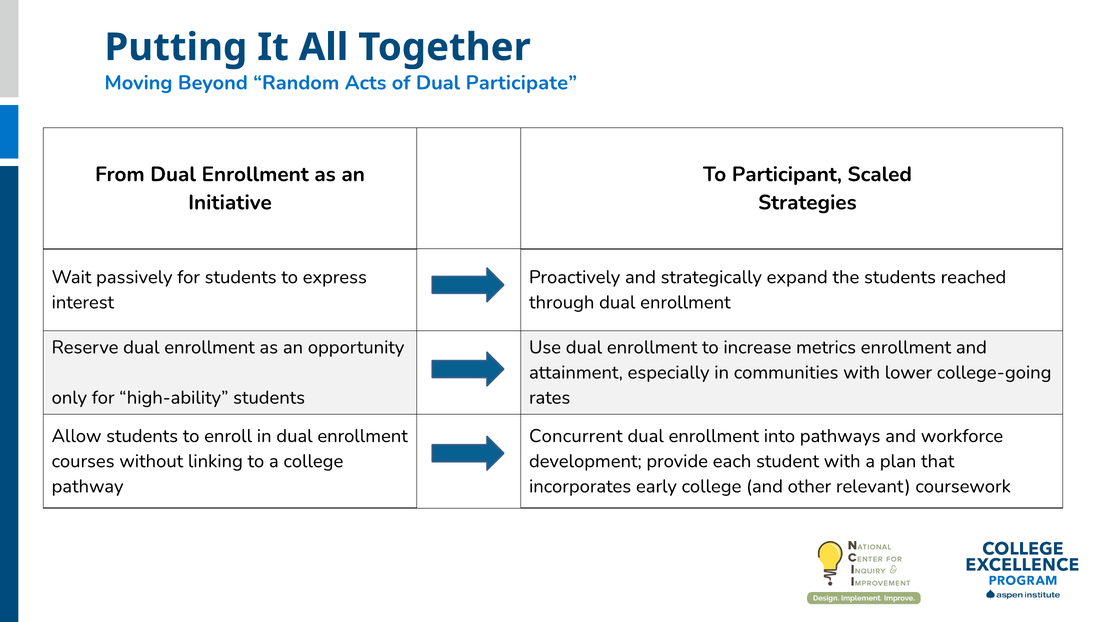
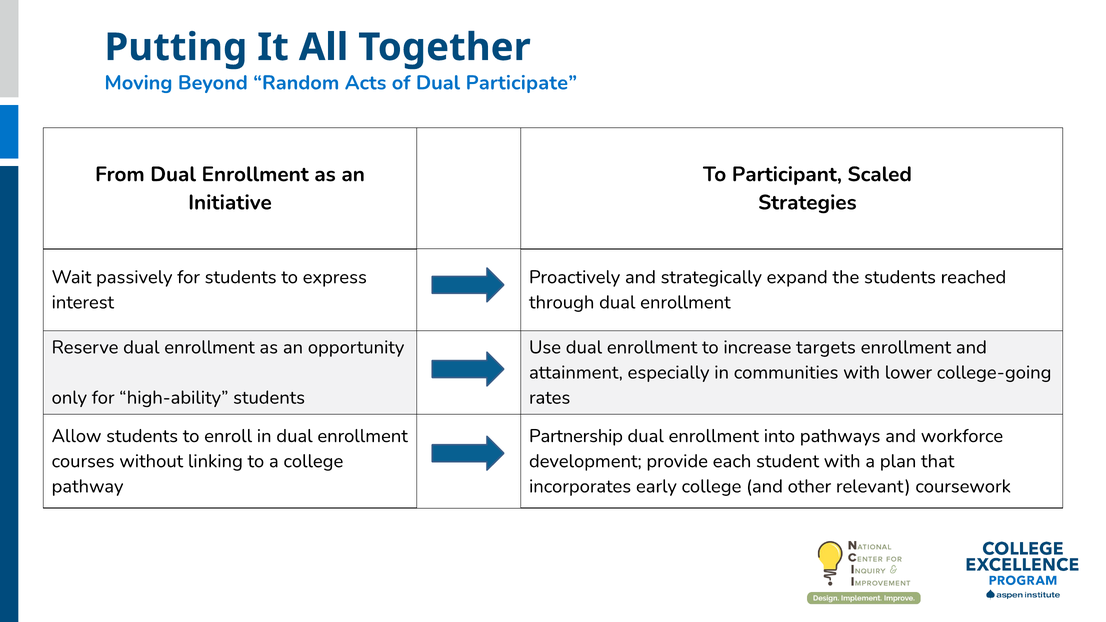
metrics: metrics -> targets
Concurrent: Concurrent -> Partnership
